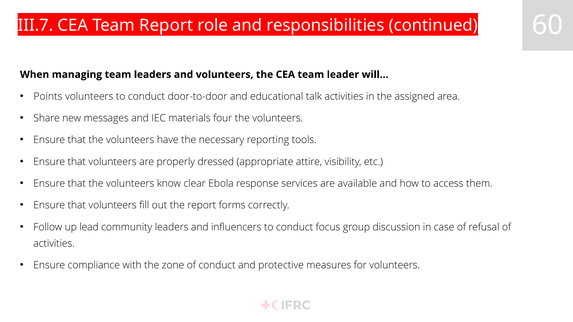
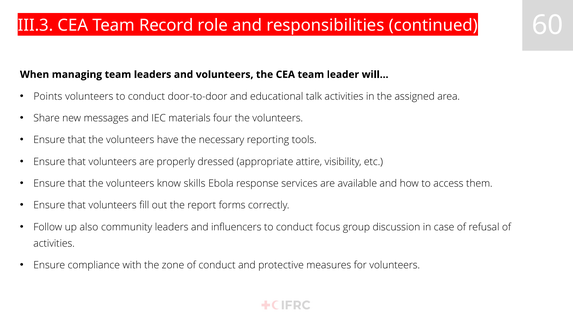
III.7: III.7 -> III.3
Team Report: Report -> Record
clear: clear -> skills
lead: lead -> also
